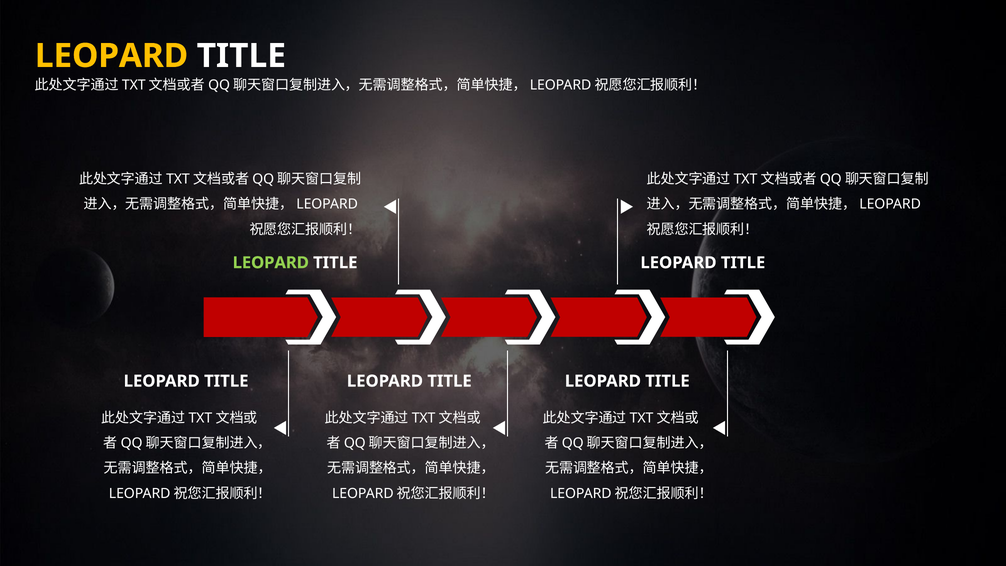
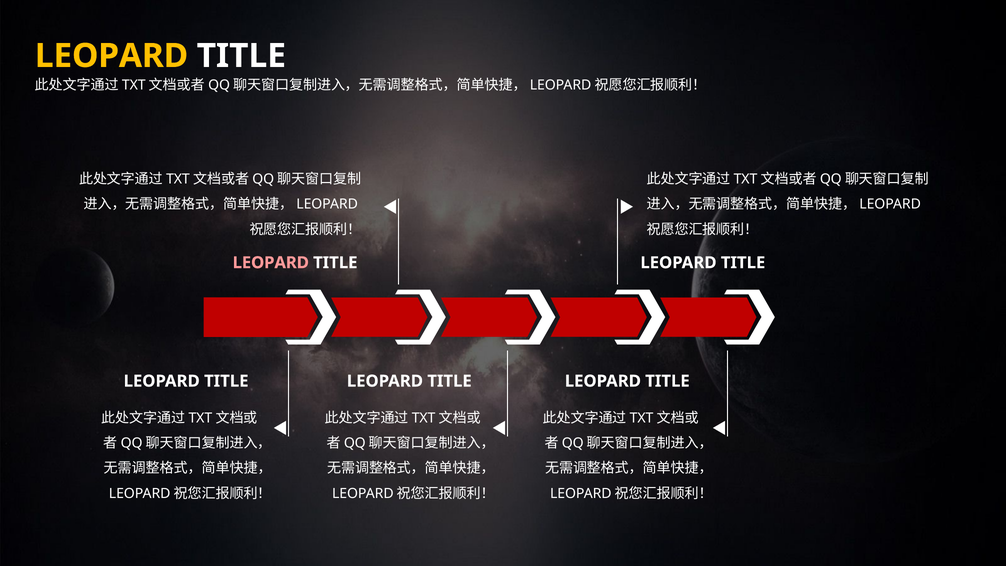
LEOPARD at (271, 263) colour: light green -> pink
